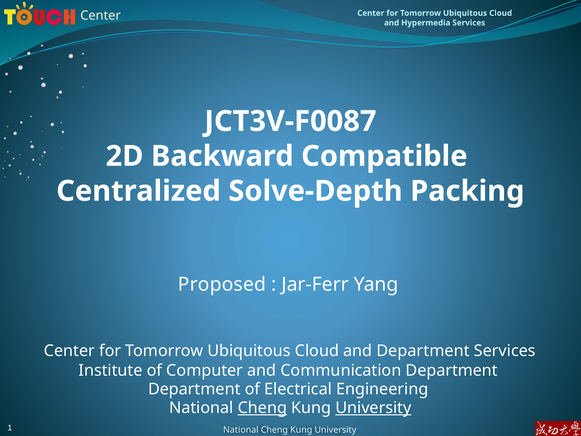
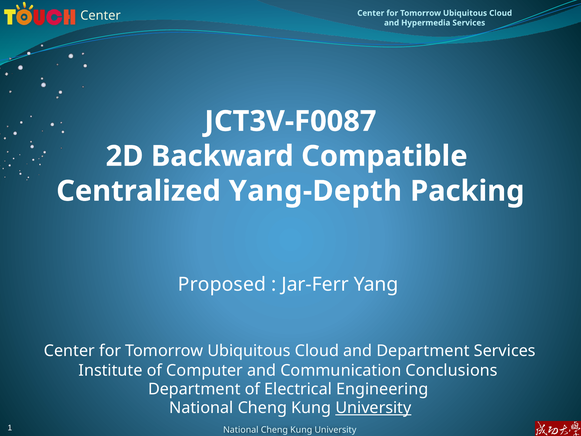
Solve-Depth: Solve-Depth -> Yang-Depth
Communication Department: Department -> Conclusions
Cheng at (262, 408) underline: present -> none
